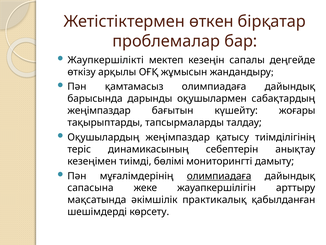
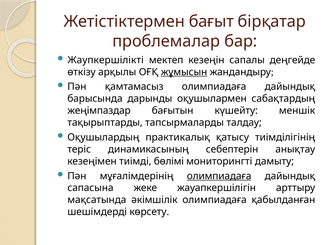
өткен: өткен -> бағыт
жұмысын underline: none -> present
жоғары: жоғары -> меншік
Оқушылардың жеңімпаздар: жеңімпаздар -> практикалық
әкімшілік практикалық: практикалық -> олимпиадаға
